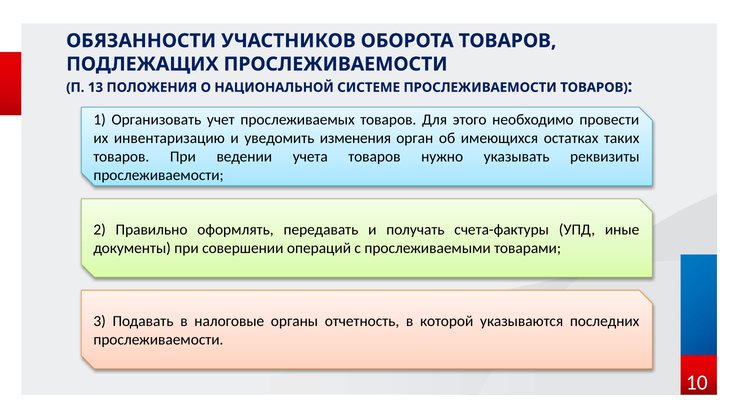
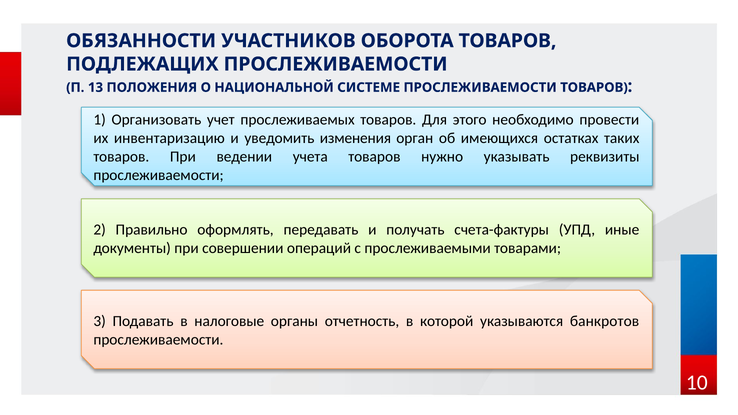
последних: последних -> банкротов
